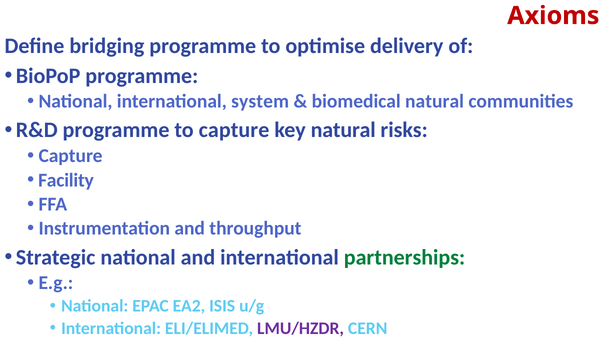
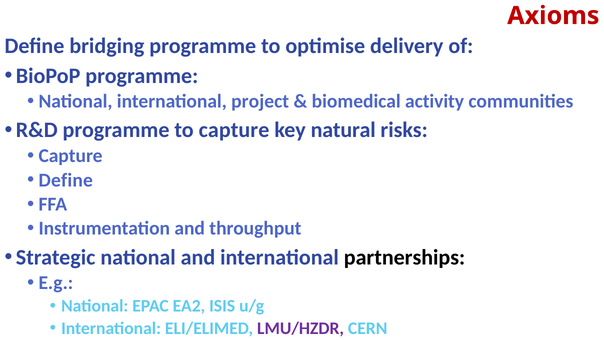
system: system -> project
biomedical natural: natural -> activity
Facility at (66, 180): Facility -> Define
partnerships colour: green -> black
